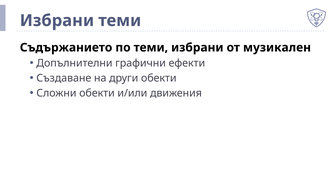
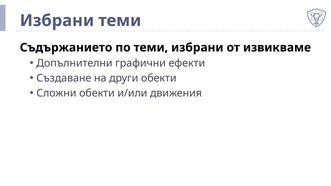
музикален: музикален -> извикваме
